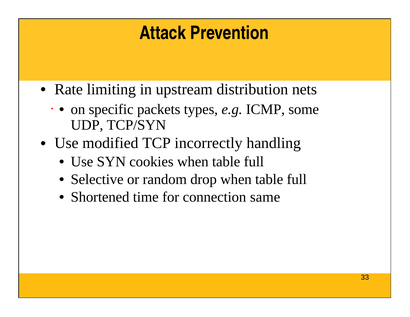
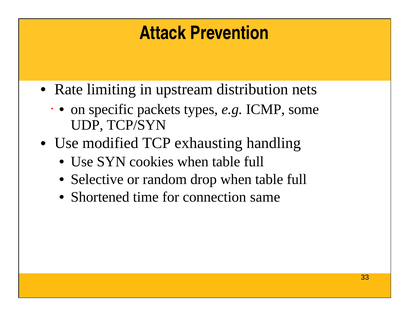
incorrectly: incorrectly -> exhausting
